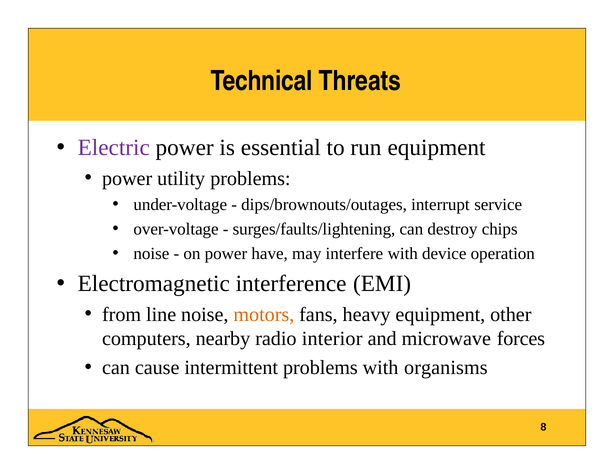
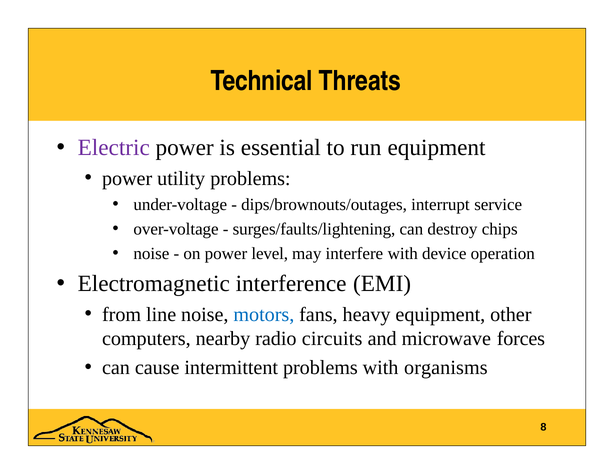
have: have -> level
motors colour: orange -> blue
interior: interior -> circuits
